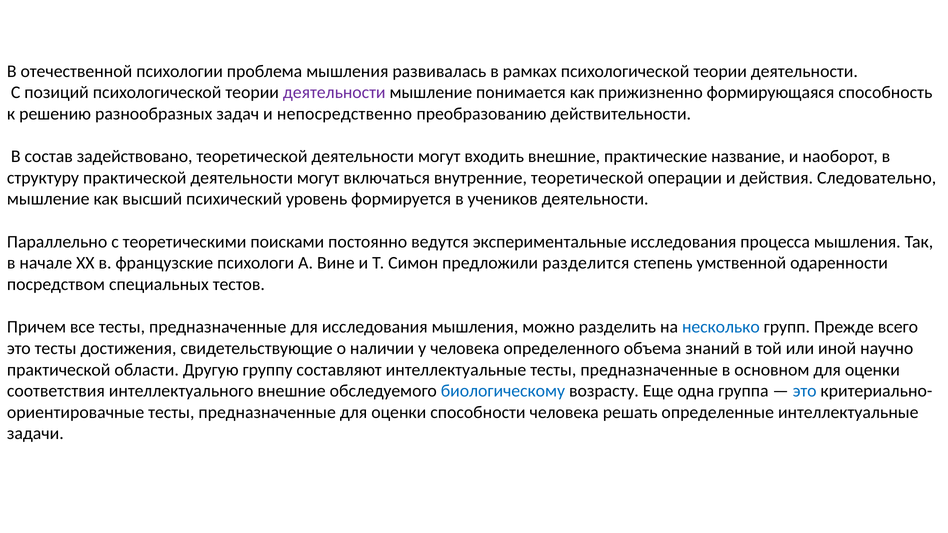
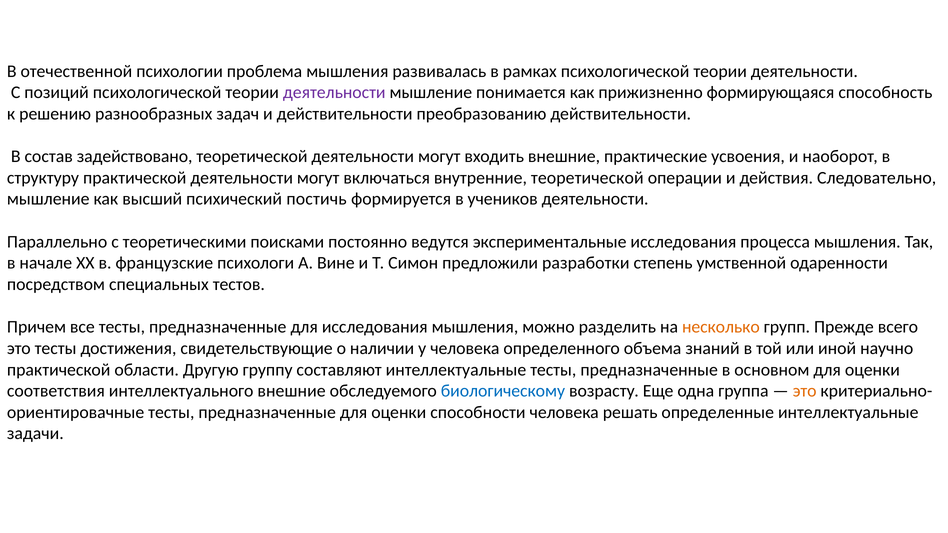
и непосредственно: непосредственно -> действительности
название: название -> усвоения
уровень: уровень -> постичь
разделится: разделится -> разработки
несколько colour: blue -> orange
это at (805, 391) colour: blue -> orange
